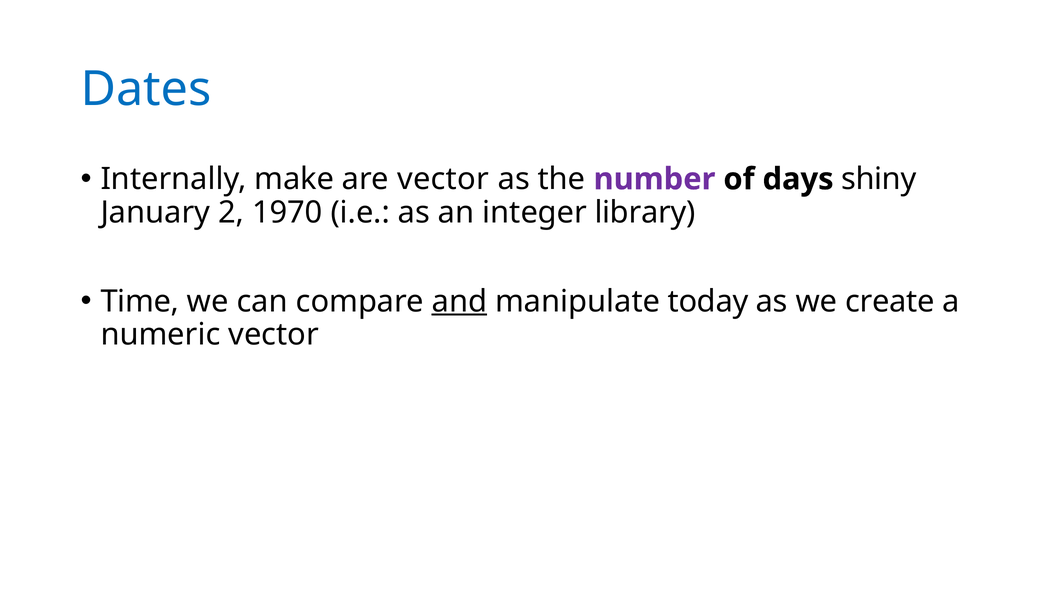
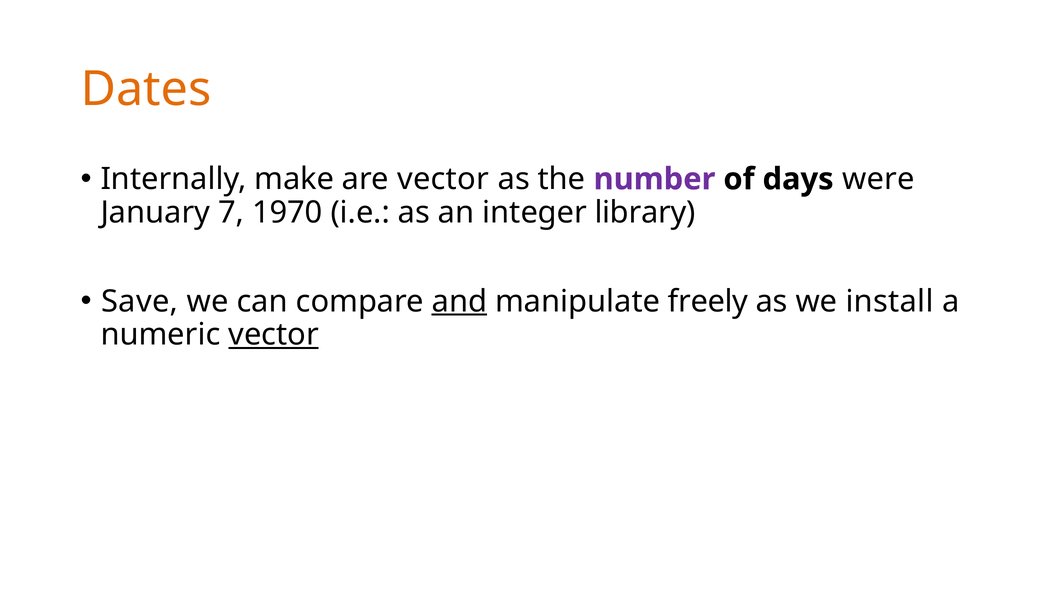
Dates colour: blue -> orange
shiny: shiny -> were
2: 2 -> 7
Time: Time -> Save
today: today -> freely
create: create -> install
vector at (274, 335) underline: none -> present
